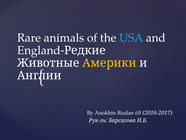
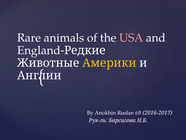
USA colour: light blue -> pink
